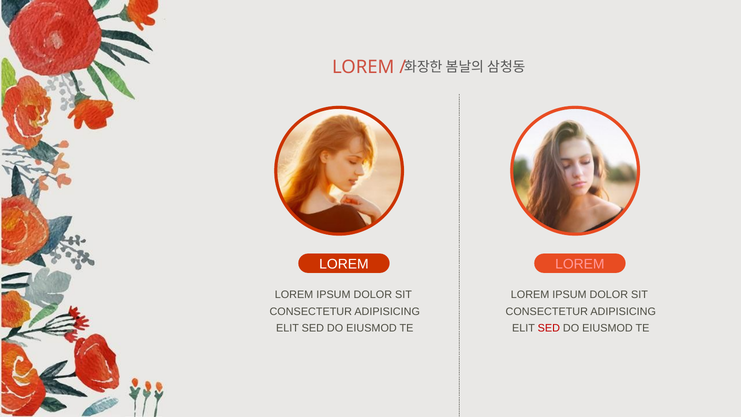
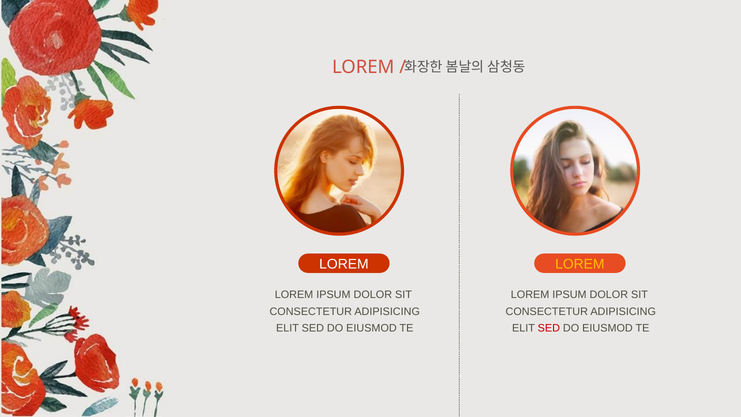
LOREM at (580, 264) colour: pink -> yellow
